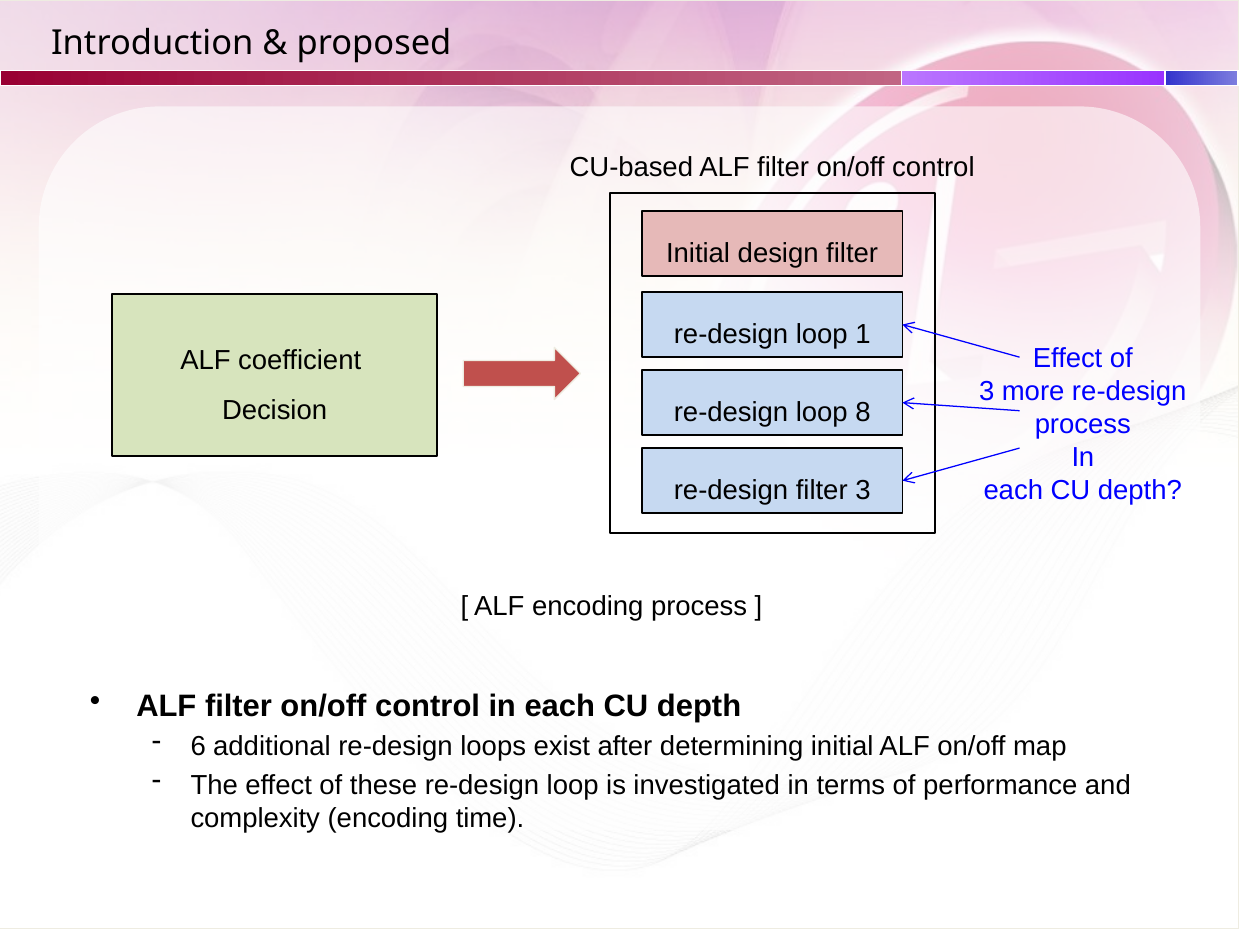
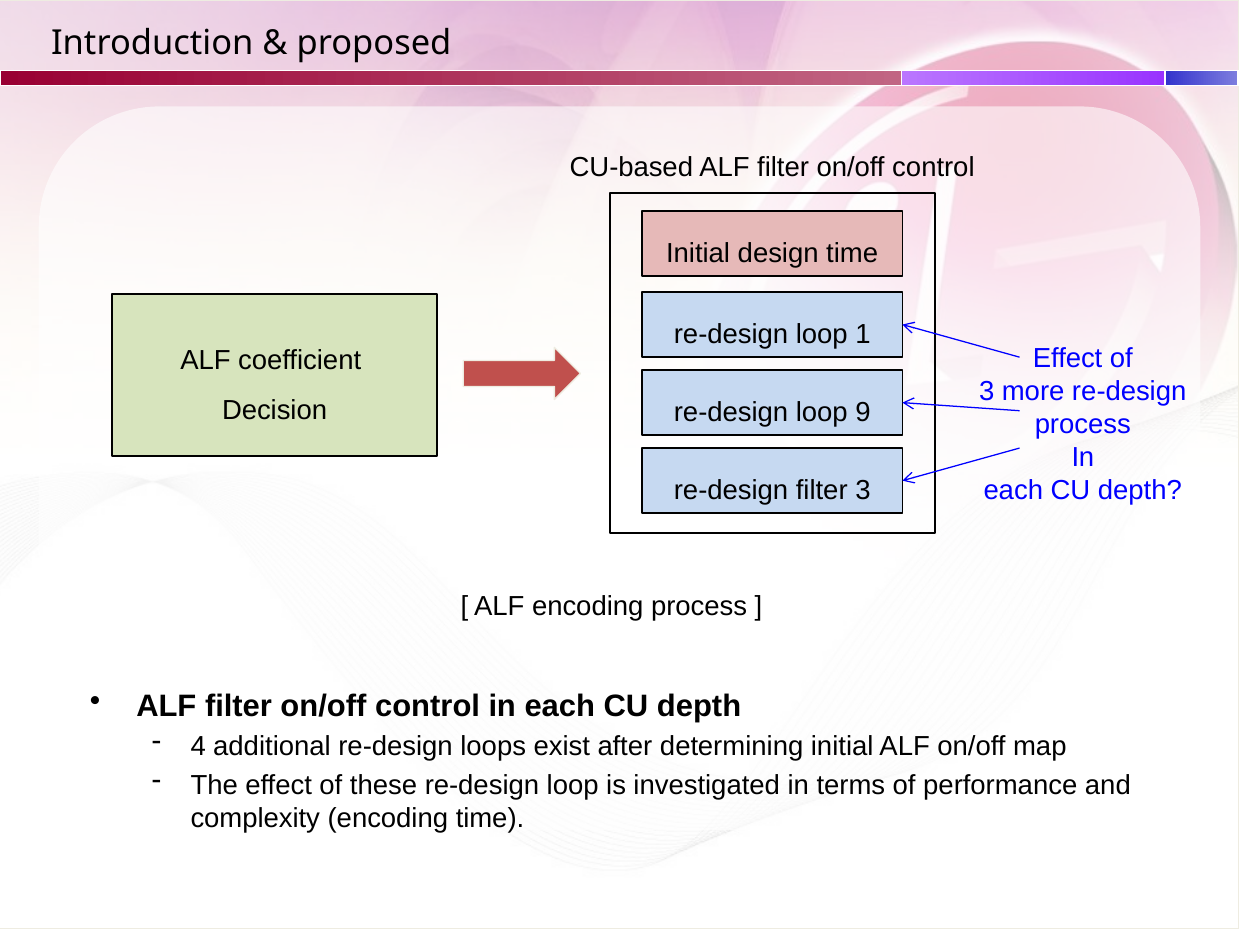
design filter: filter -> time
8: 8 -> 9
6: 6 -> 4
